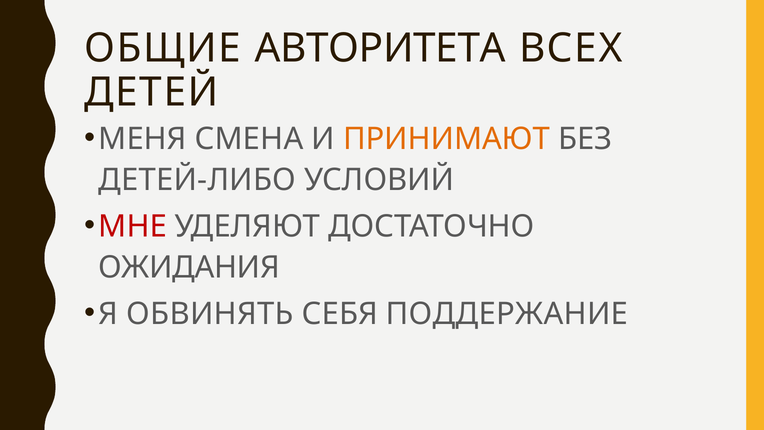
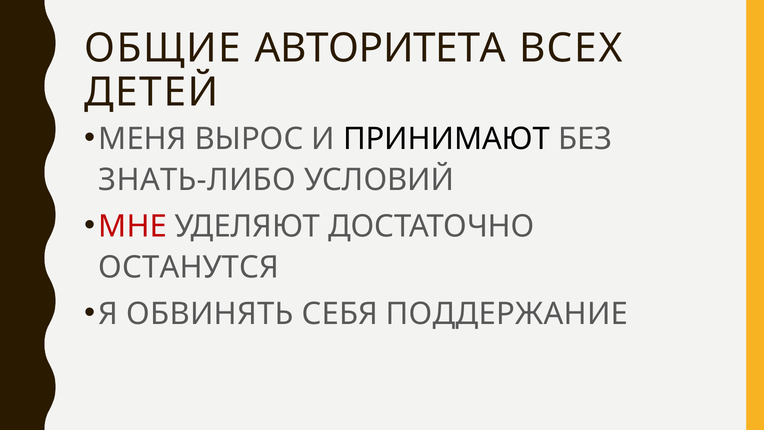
СМЕНА: СМЕНА -> ВЫРОС
ПРИНИМАЮТ colour: orange -> black
ДЕТЕЙ-ЛИБО: ДЕТЕЙ-ЛИБО -> ЗНАТЬ-ЛИБО
ОЖИДАНИЯ: ОЖИДАНИЯ -> ОСТАНУТСЯ
